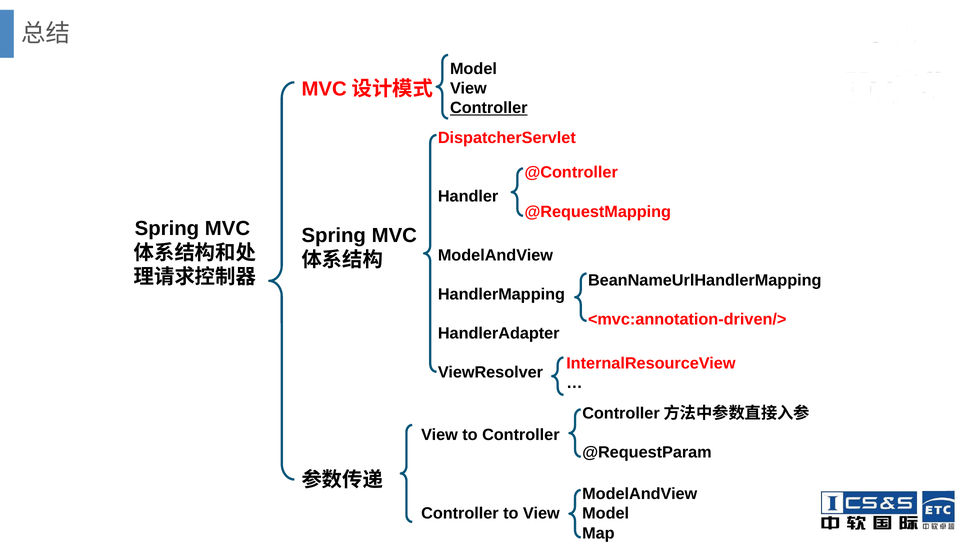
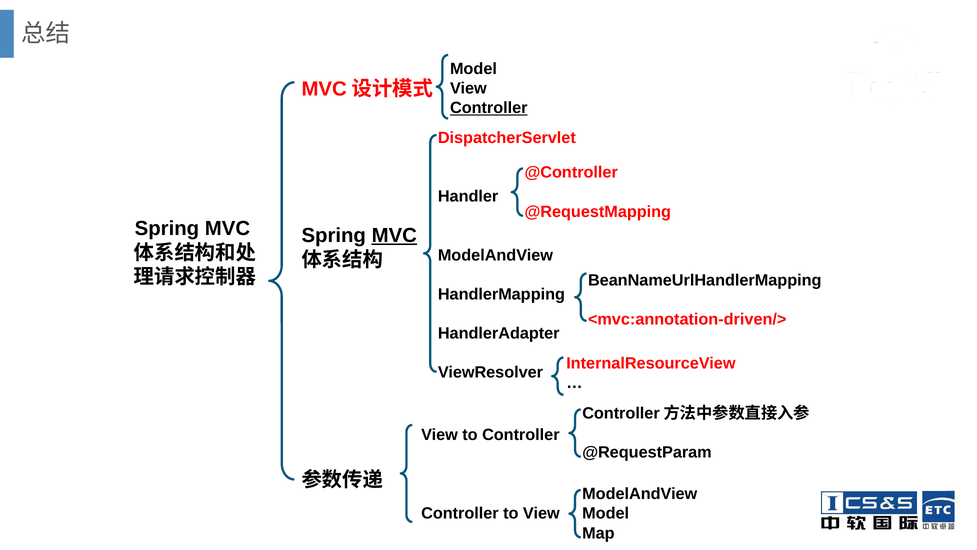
MVC at (394, 235) underline: none -> present
